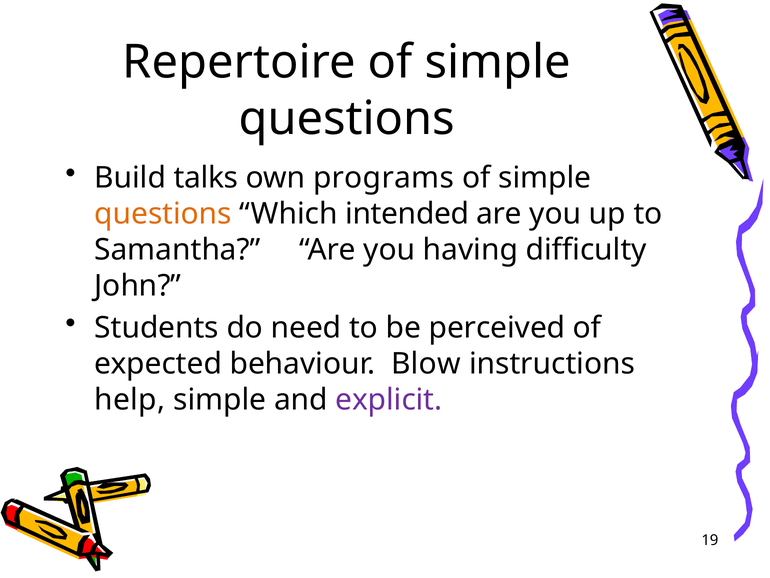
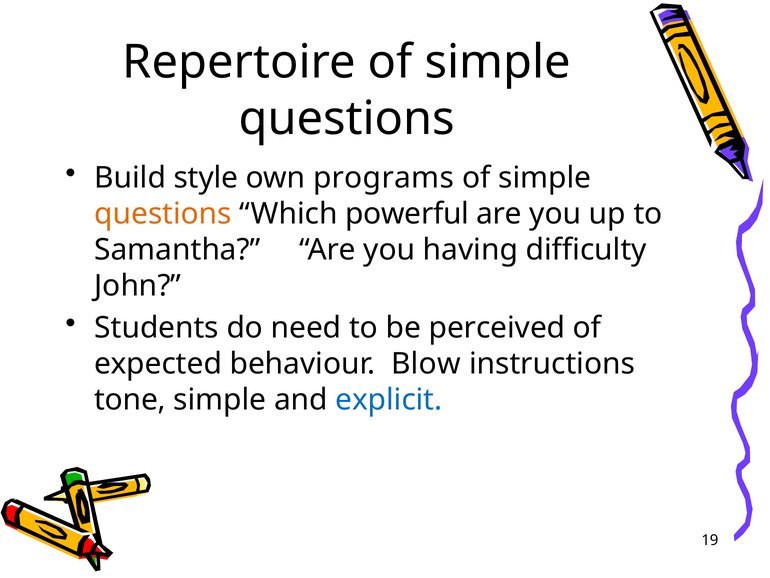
talks: talks -> style
intended: intended -> powerful
help: help -> tone
explicit colour: purple -> blue
